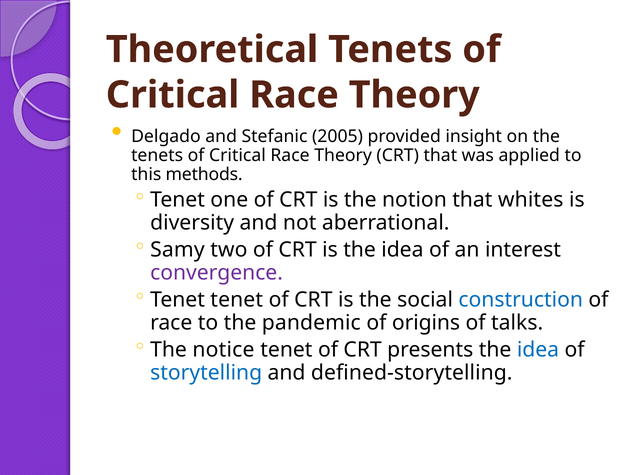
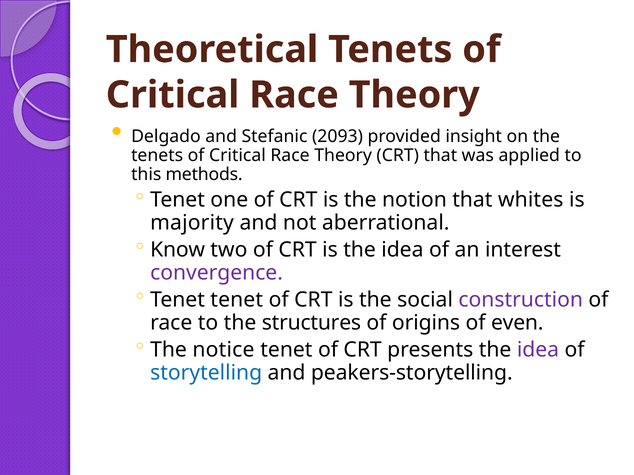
2005: 2005 -> 2093
diversity: diversity -> majority
Samy: Samy -> Know
construction colour: blue -> purple
pandemic: pandemic -> structures
talks: talks -> even
idea at (538, 350) colour: blue -> purple
defined-storytelling: defined-storytelling -> peakers-storytelling
